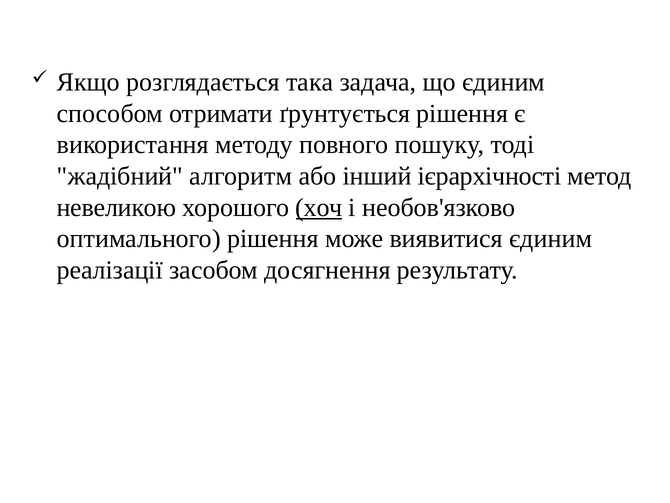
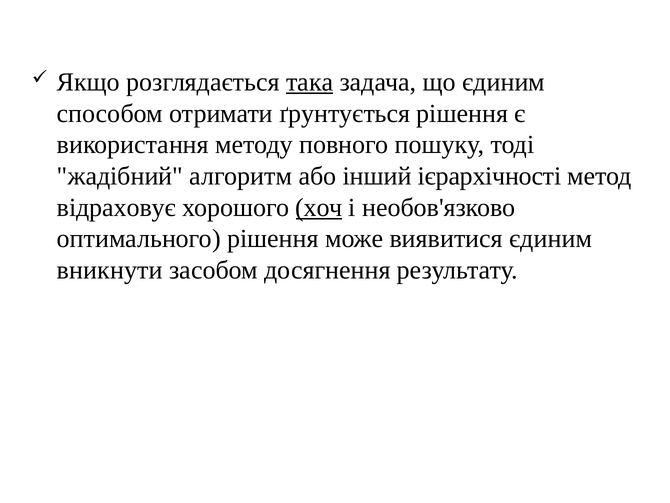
така underline: none -> present
невеликою: невеликою -> відраховує
реалізації: реалізації -> вникнути
